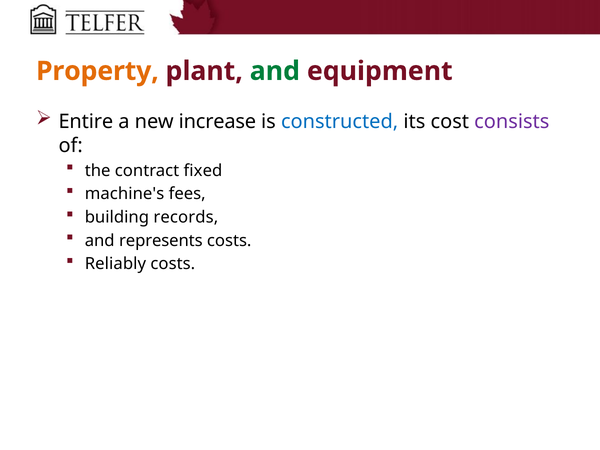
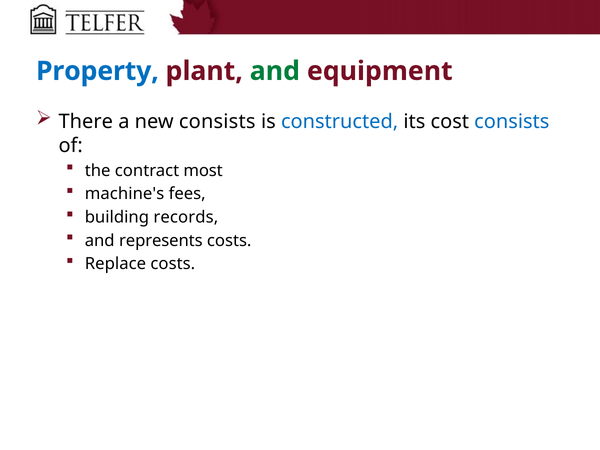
Property colour: orange -> blue
Entire: Entire -> There
new increase: increase -> consists
consists at (512, 121) colour: purple -> blue
fixed: fixed -> most
Reliably: Reliably -> Replace
